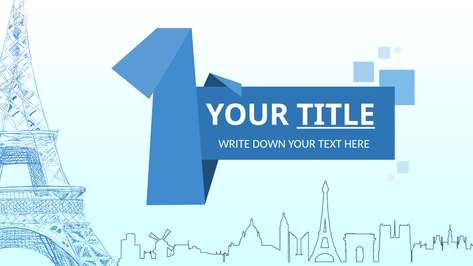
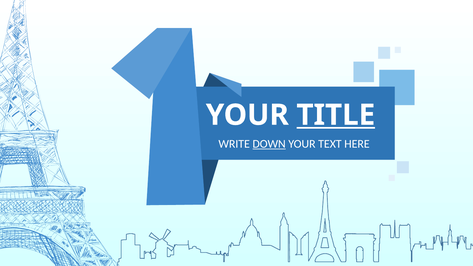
DOWN underline: none -> present
